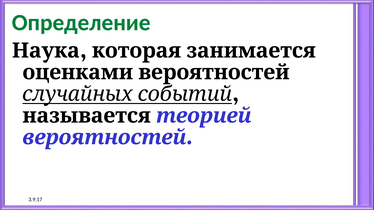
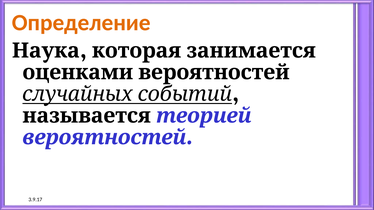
Определение colour: green -> orange
